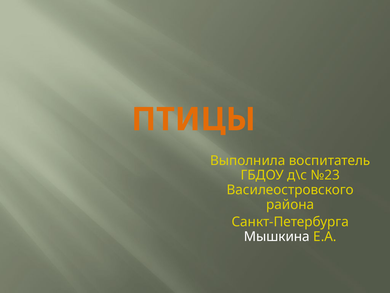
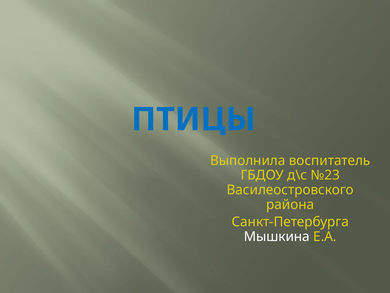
ПТИЦЫ colour: orange -> blue
